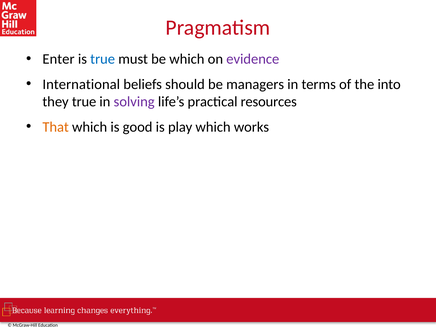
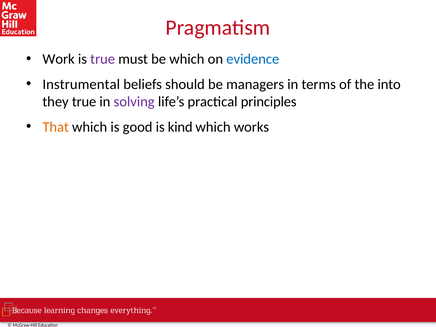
Enter: Enter -> Work
true at (103, 59) colour: blue -> purple
evidence colour: purple -> blue
International: International -> Instrumental
resources: resources -> principles
play: play -> kind
